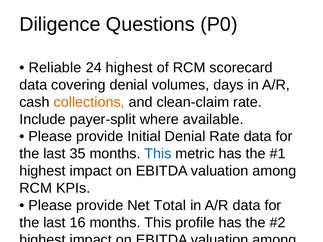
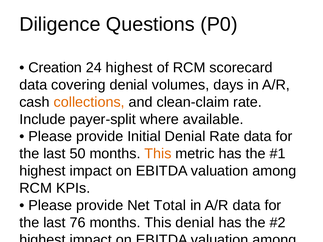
Reliable: Reliable -> Creation
35: 35 -> 50
This at (158, 154) colour: blue -> orange
16: 16 -> 76
This profile: profile -> denial
